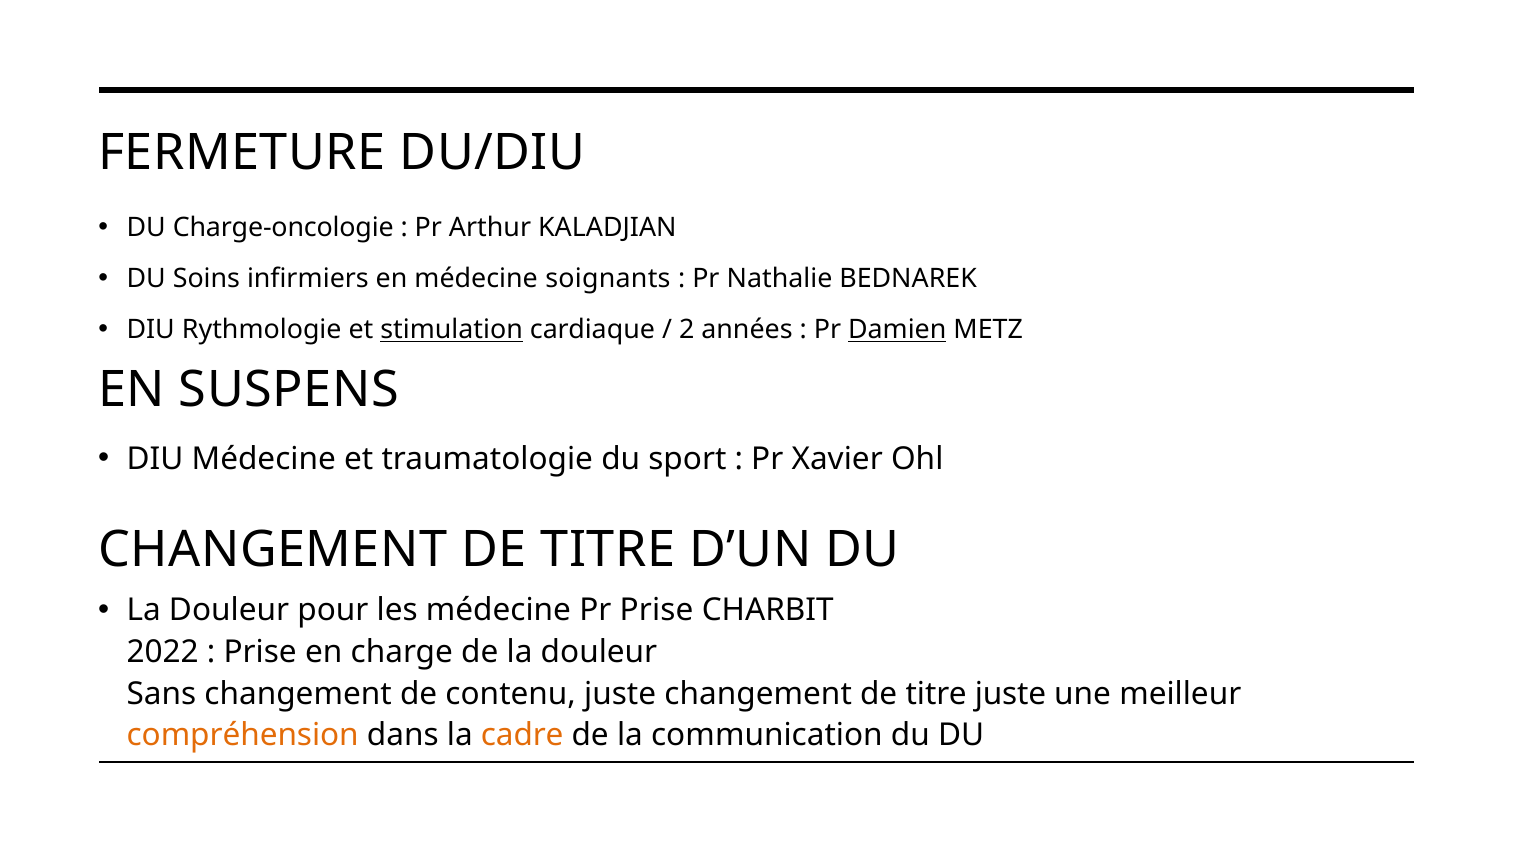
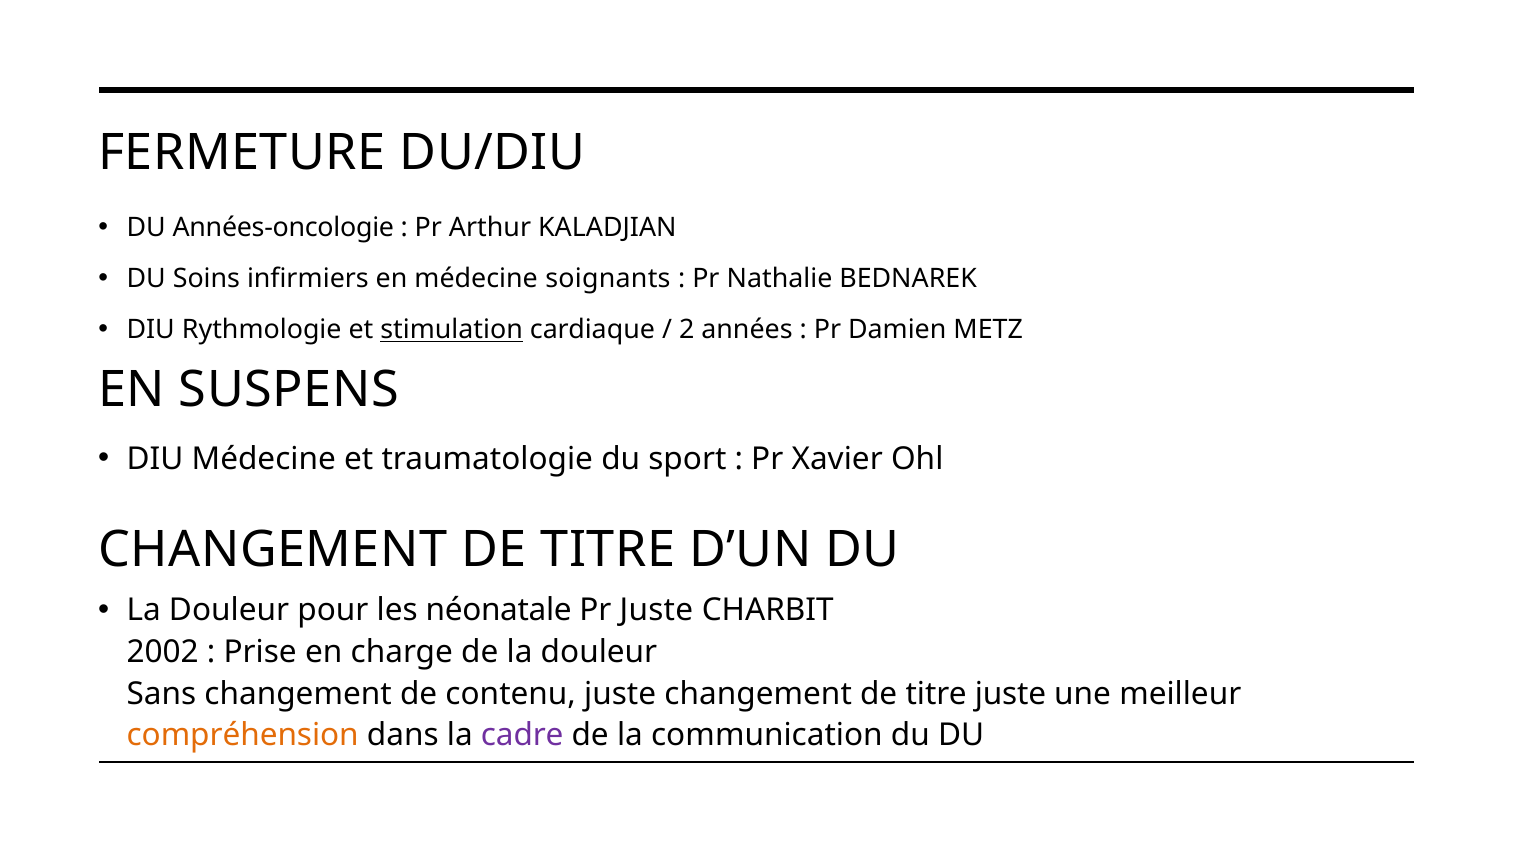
Charge-oncologie: Charge-oncologie -> Années-oncologie
Damien underline: present -> none
les médecine: médecine -> néonatale
Pr Prise: Prise -> Juste
2022: 2022 -> 2002
cadre colour: orange -> purple
